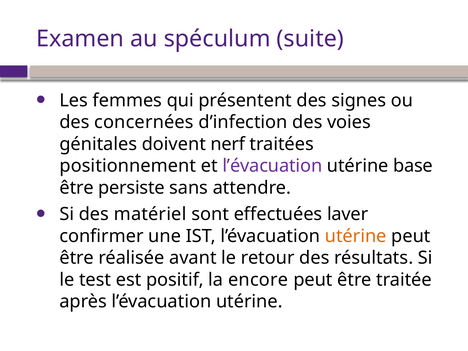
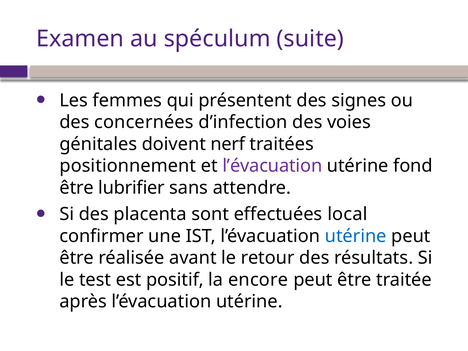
base: base -> fond
persiste: persiste -> lubrifier
matériel: matériel -> placenta
laver: laver -> local
utérine at (356, 236) colour: orange -> blue
